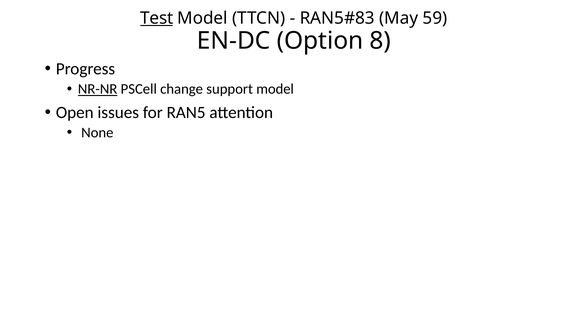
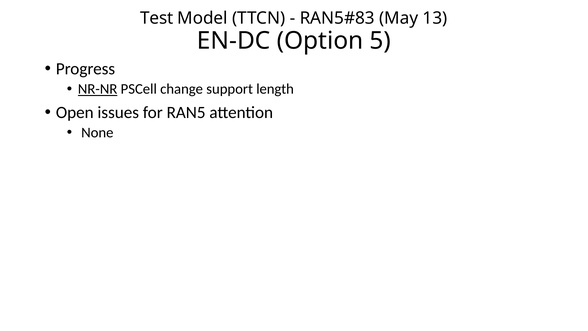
Test underline: present -> none
59: 59 -> 13
8: 8 -> 5
support model: model -> length
